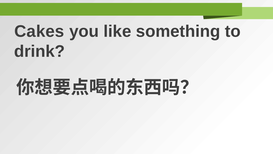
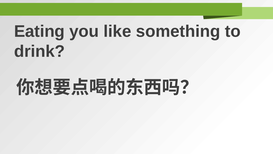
Cakes: Cakes -> Eating
